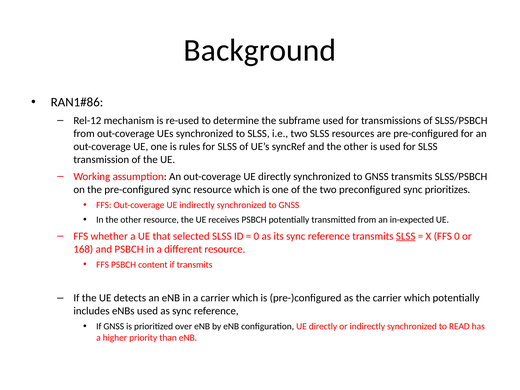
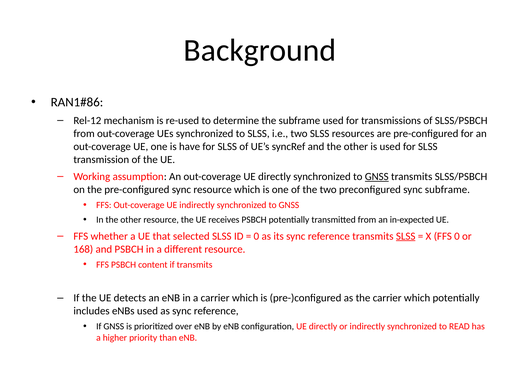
rules: rules -> have
GNSS at (377, 177) underline: none -> present
sync prioritizes: prioritizes -> subframe
